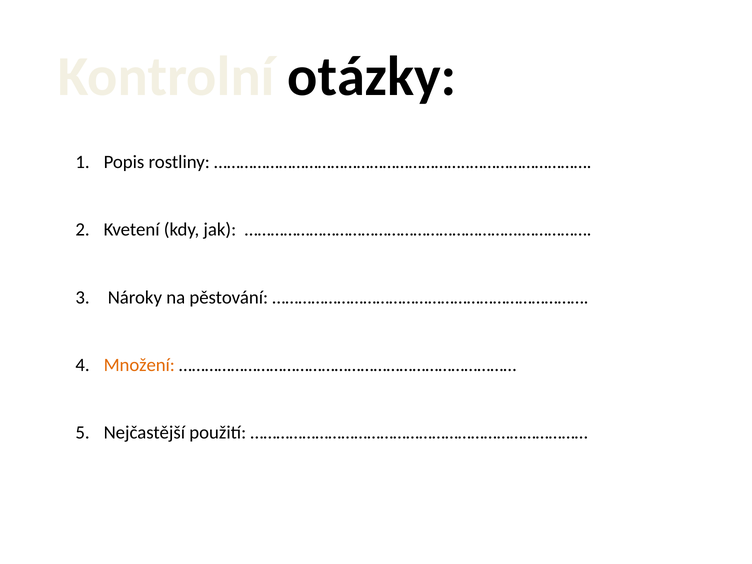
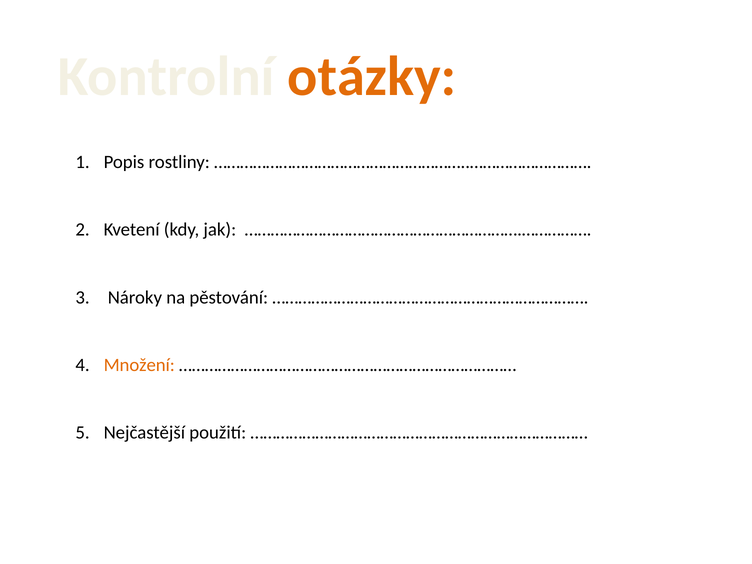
otázky colour: black -> orange
